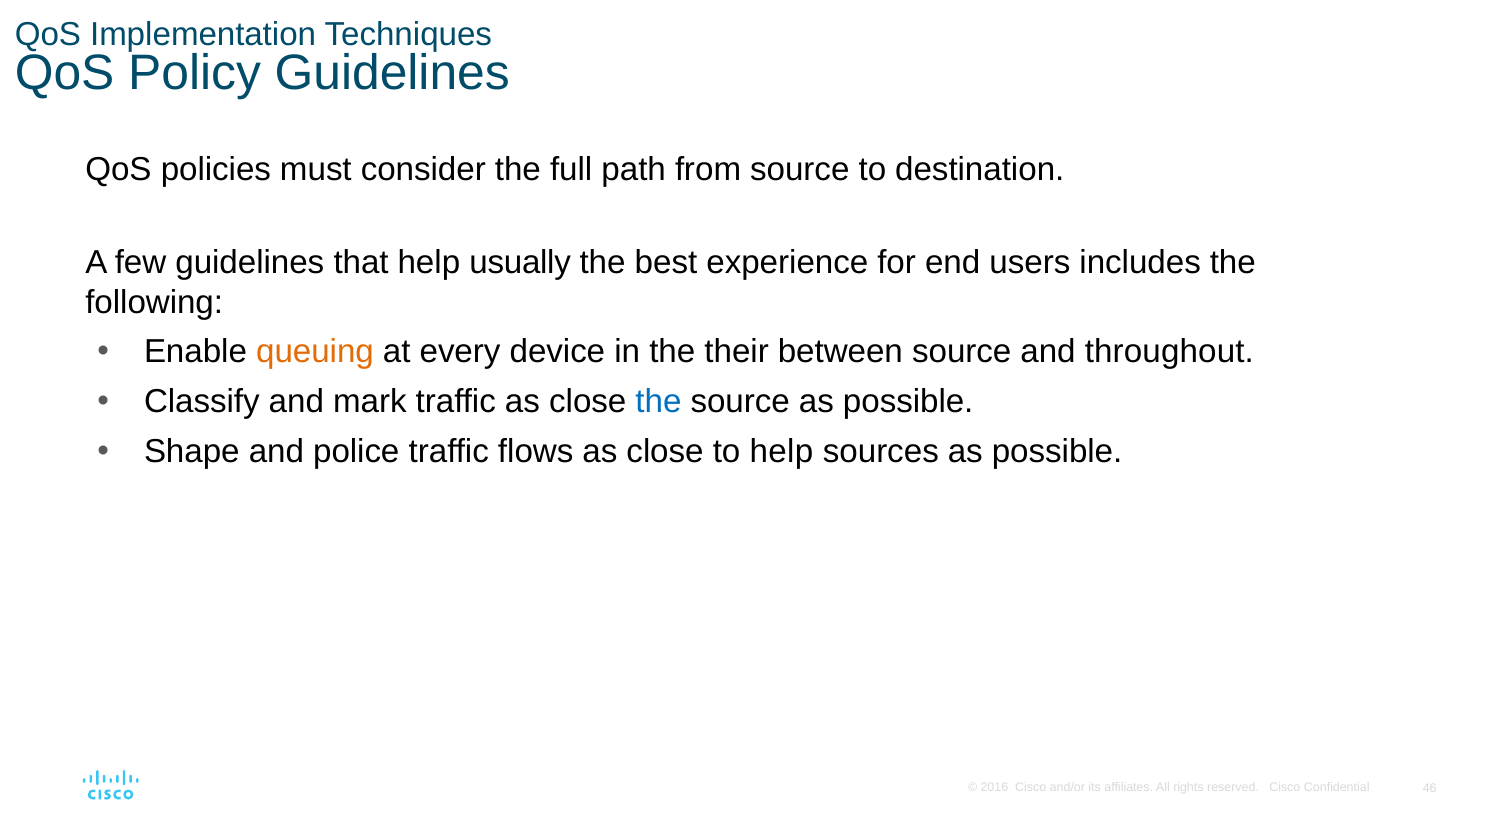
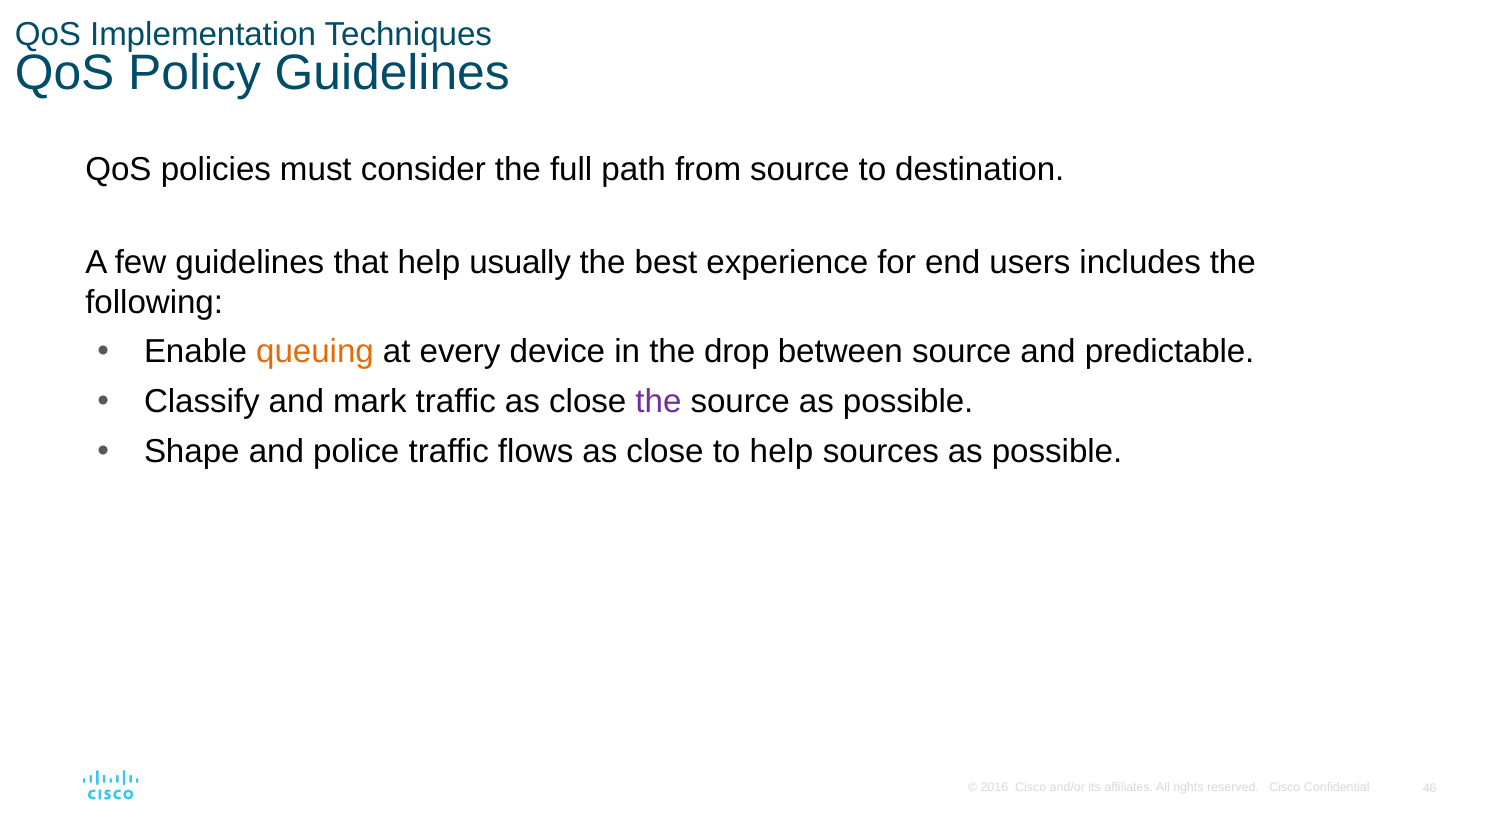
their: their -> drop
throughout: throughout -> predictable
the at (658, 402) colour: blue -> purple
